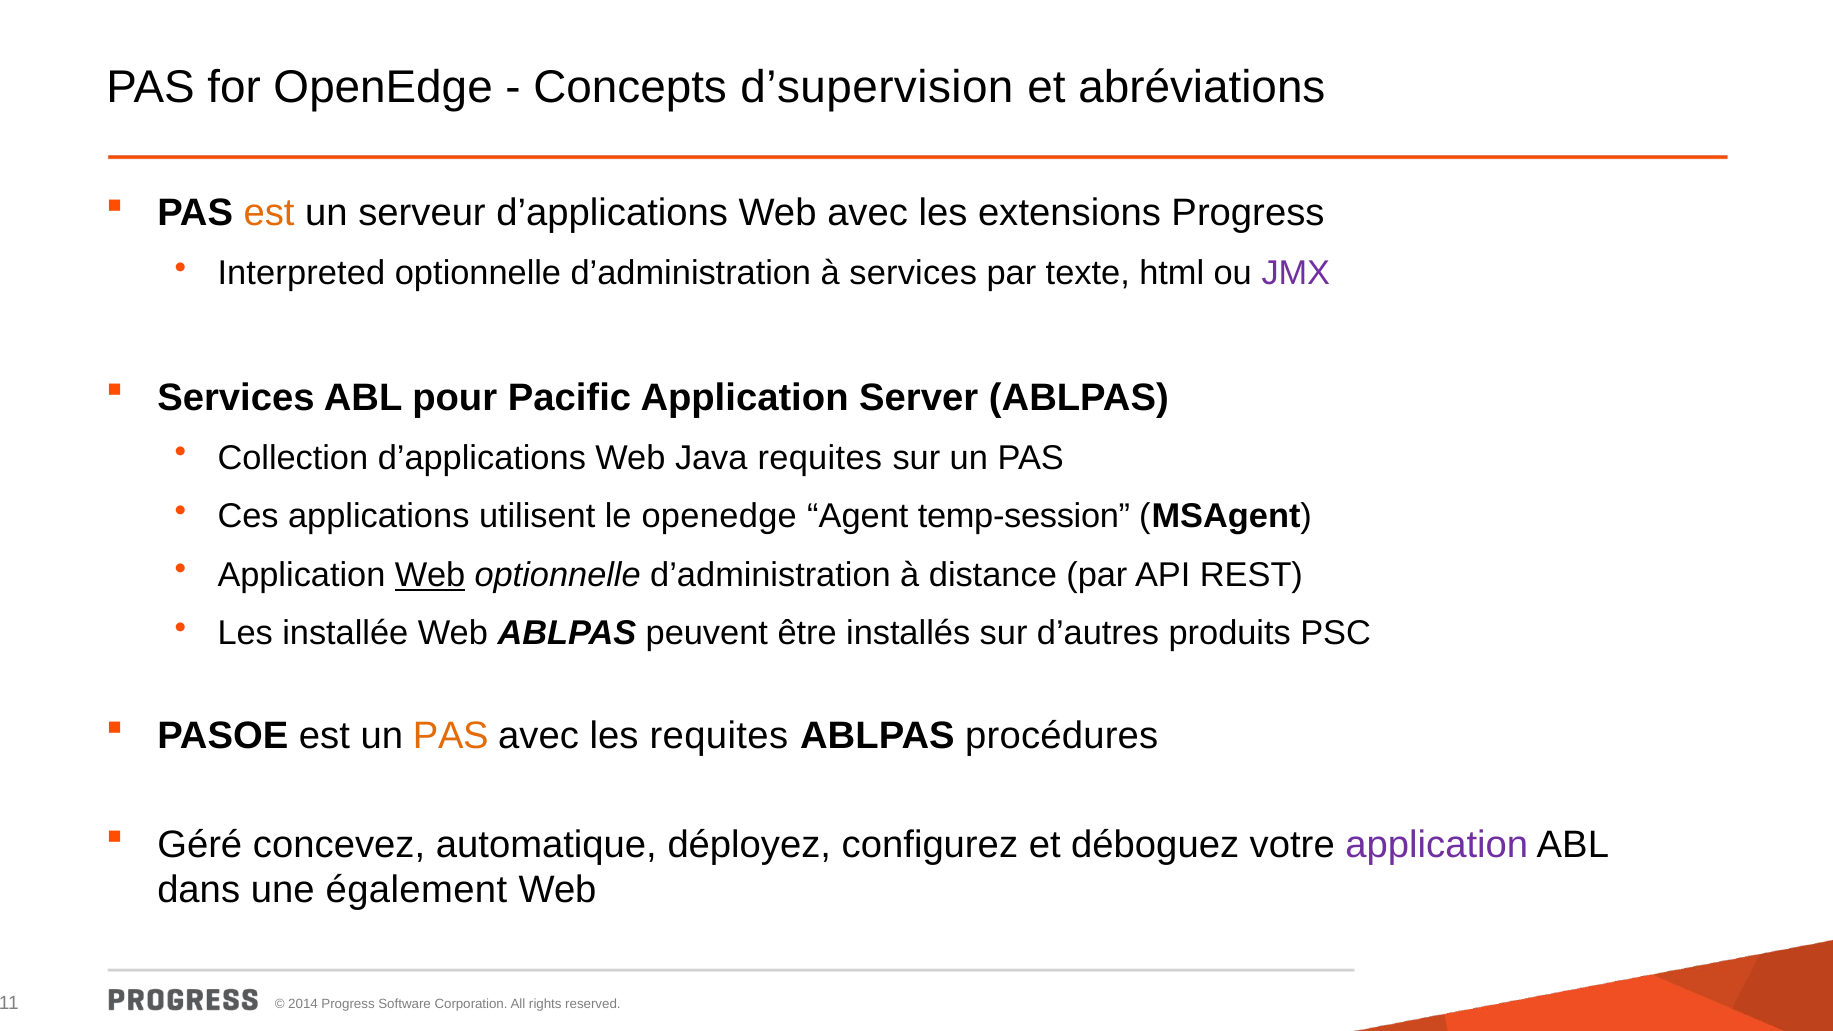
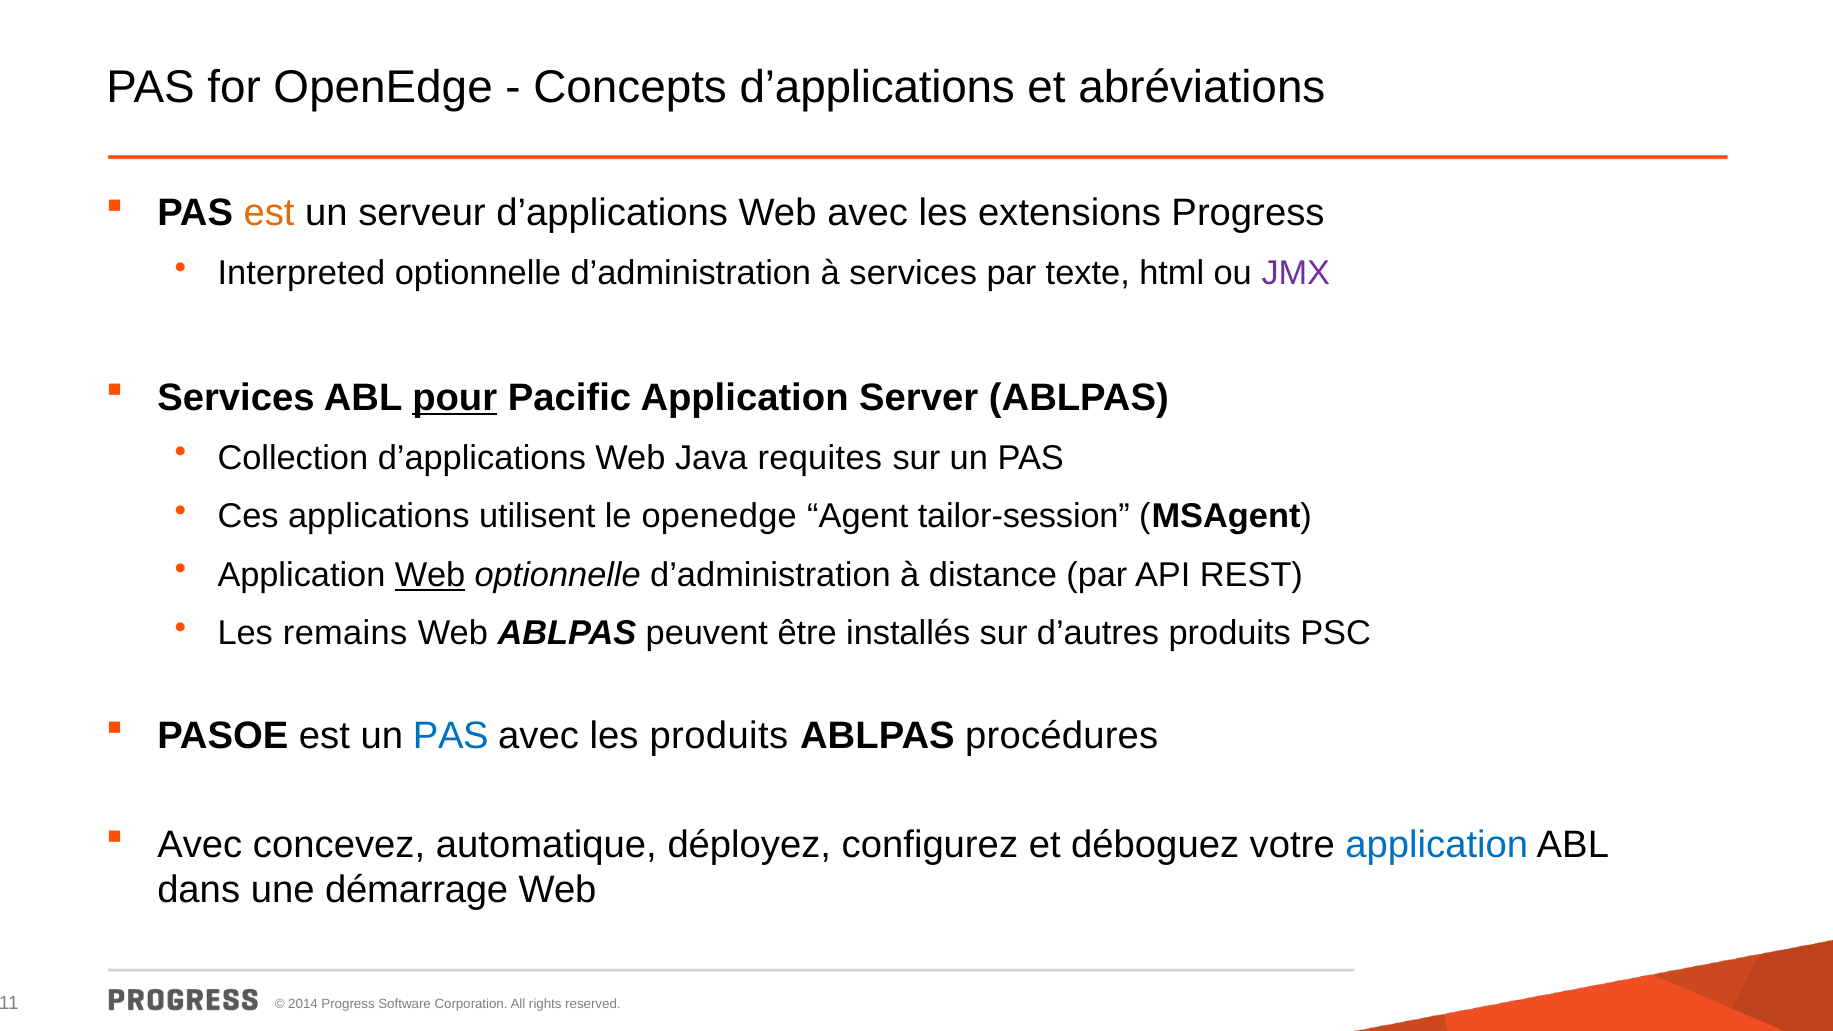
Concepts d’supervision: d’supervision -> d’applications
pour underline: none -> present
temp-session: temp-session -> tailor-session
installée: installée -> remains
PAS at (451, 736) colour: orange -> blue
les requites: requites -> produits
Géré at (200, 845): Géré -> Avec
application at (1437, 845) colour: purple -> blue
également: également -> démarrage
